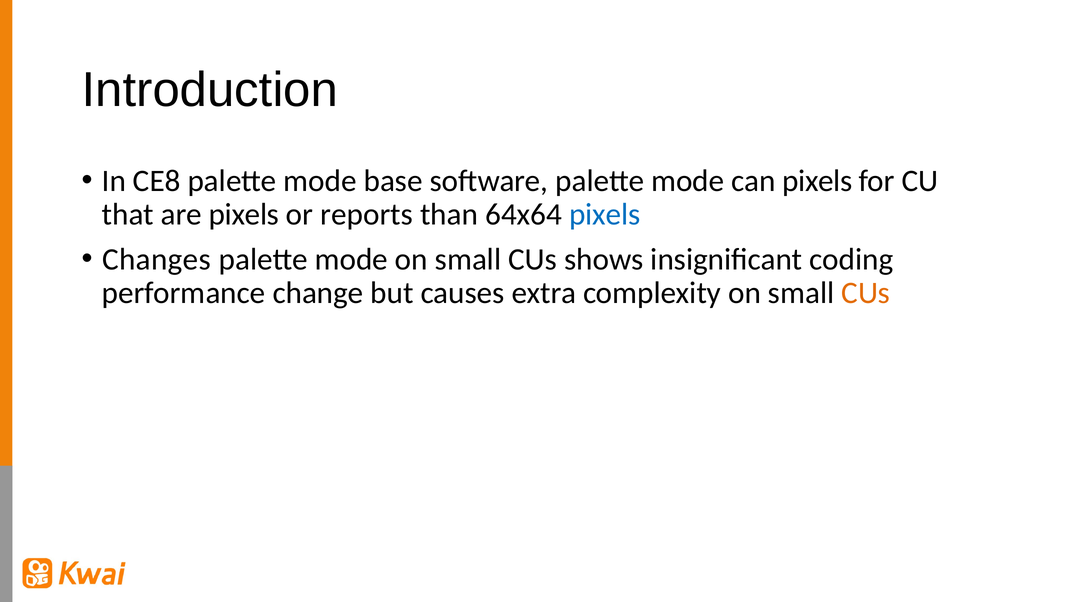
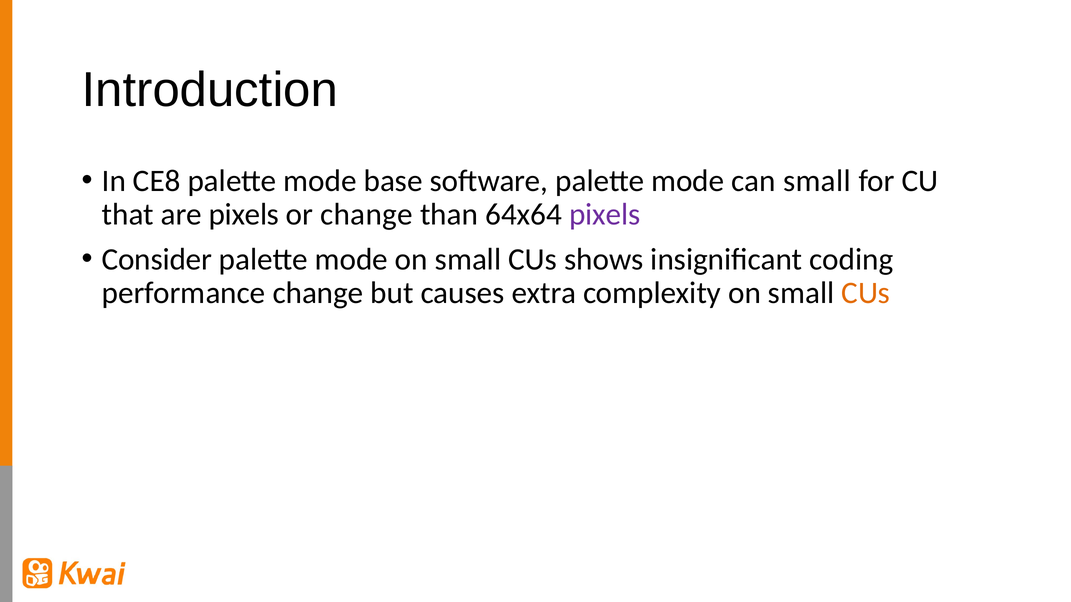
can pixels: pixels -> small
or reports: reports -> change
pixels at (605, 215) colour: blue -> purple
Changes: Changes -> Consider
